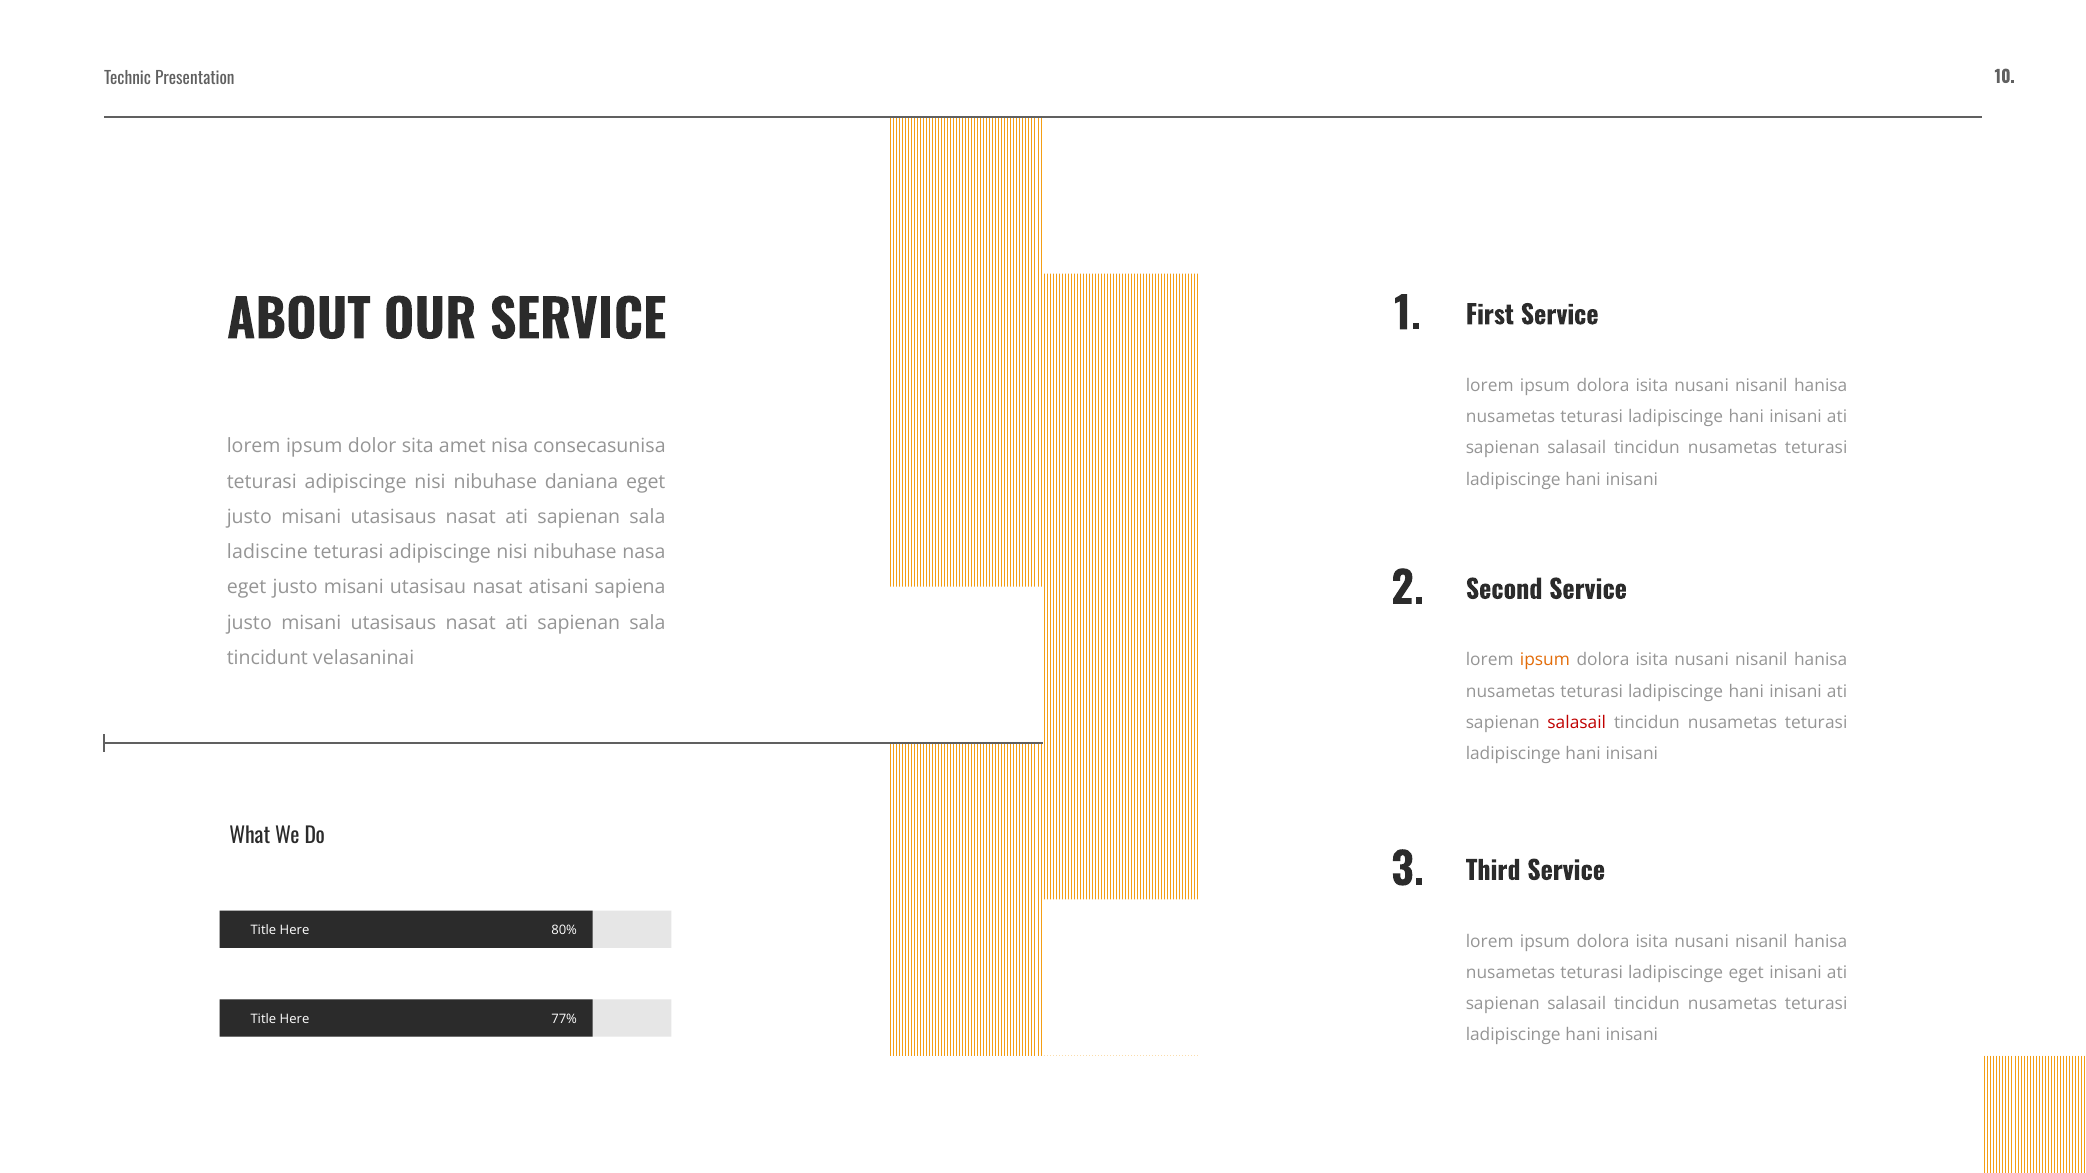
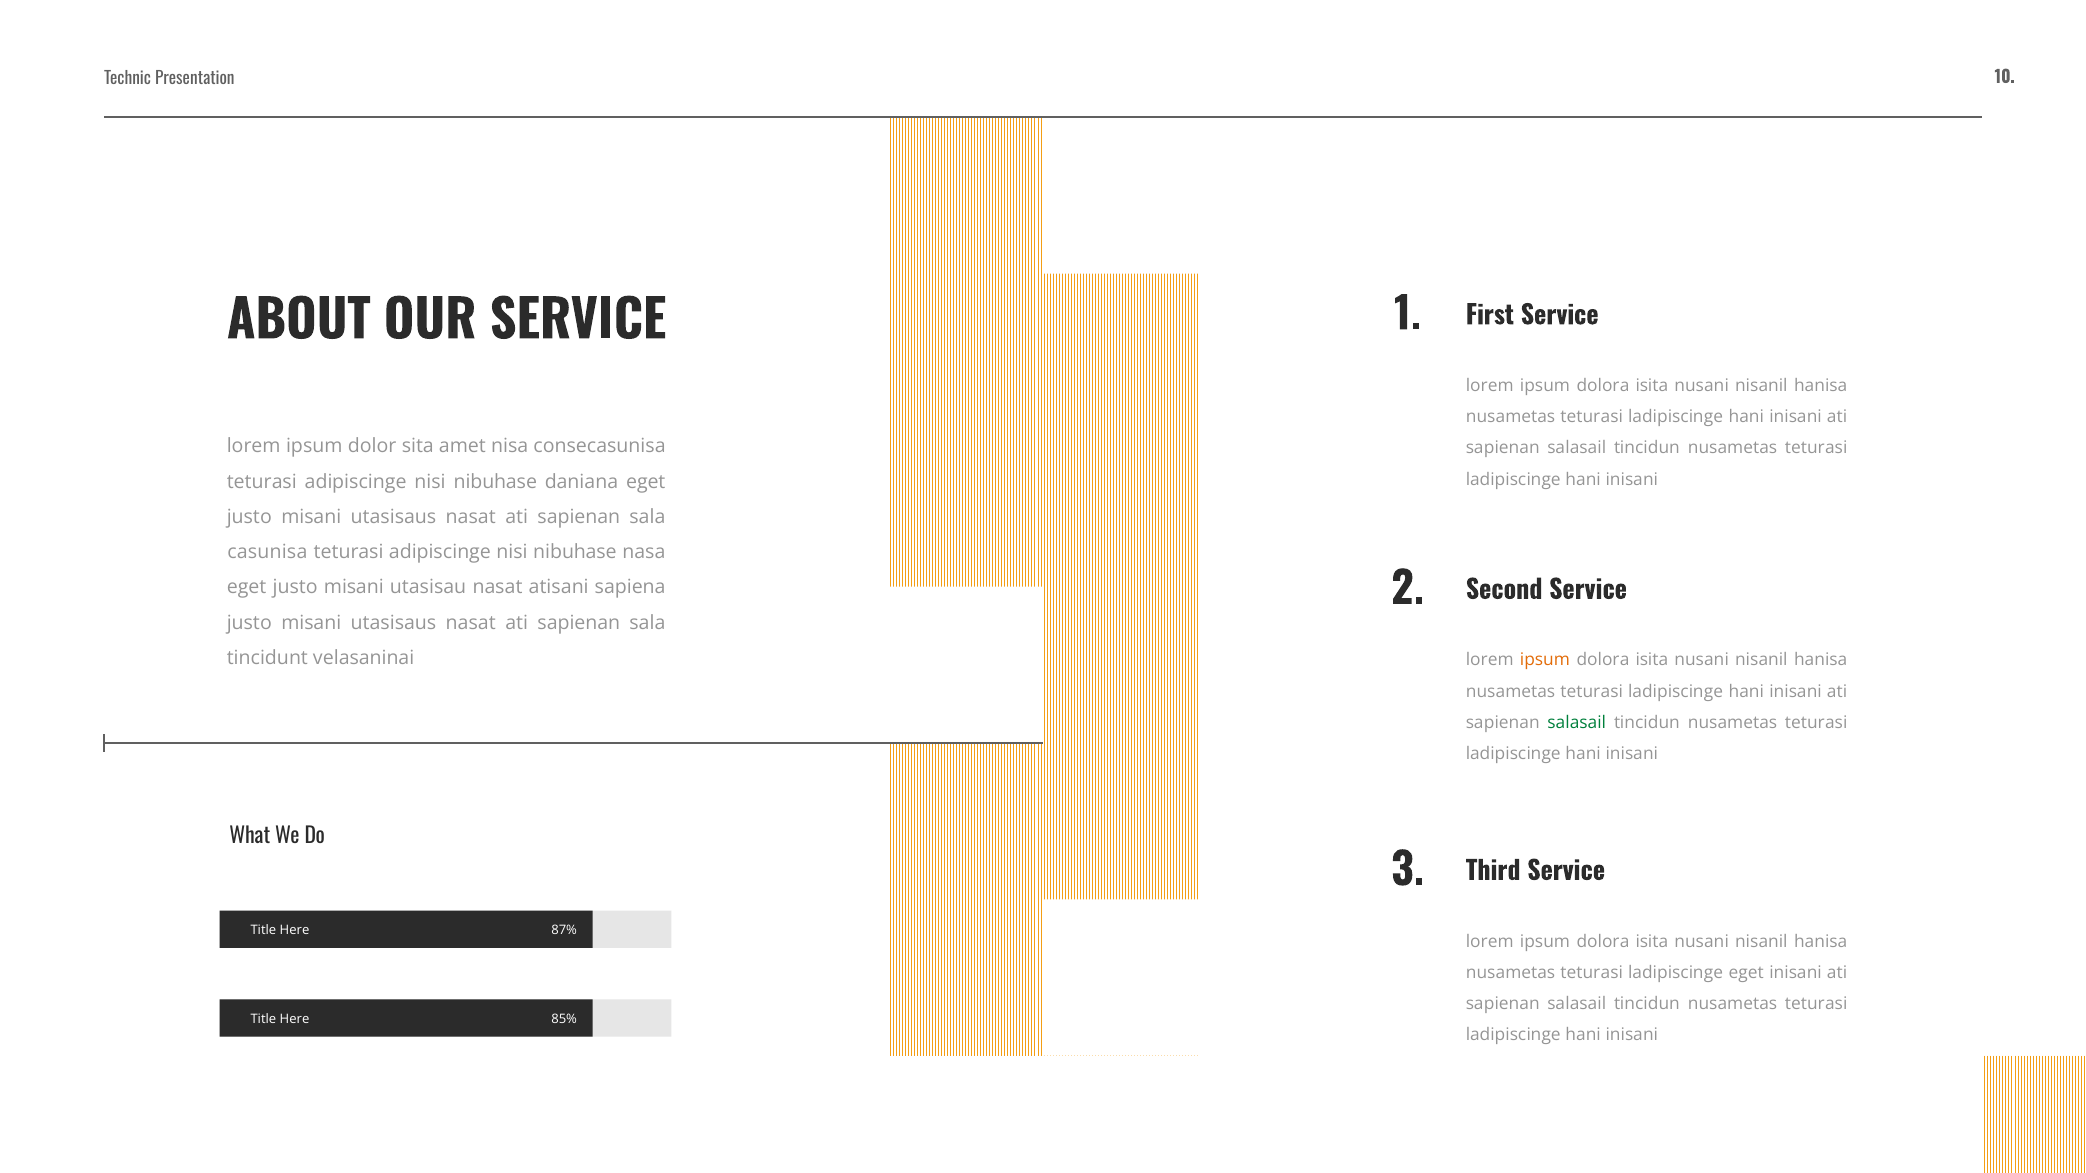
ladiscine: ladiscine -> casunisa
salasail at (1577, 723) colour: red -> green
80%: 80% -> 87%
77%: 77% -> 85%
